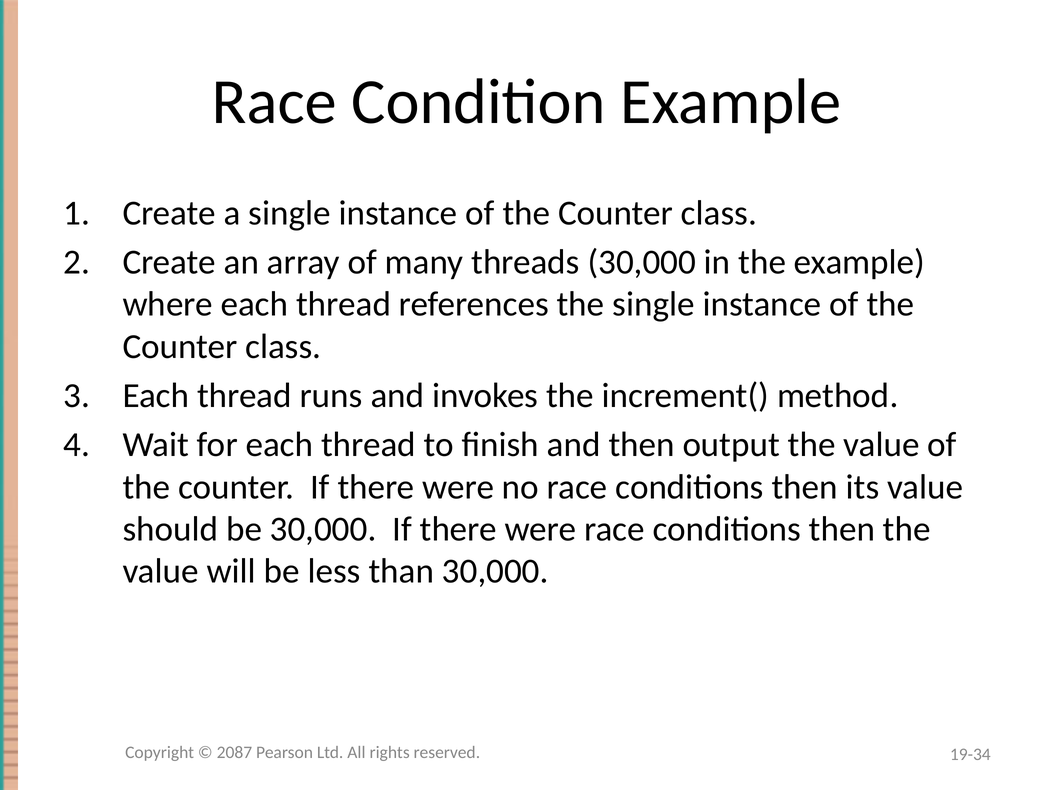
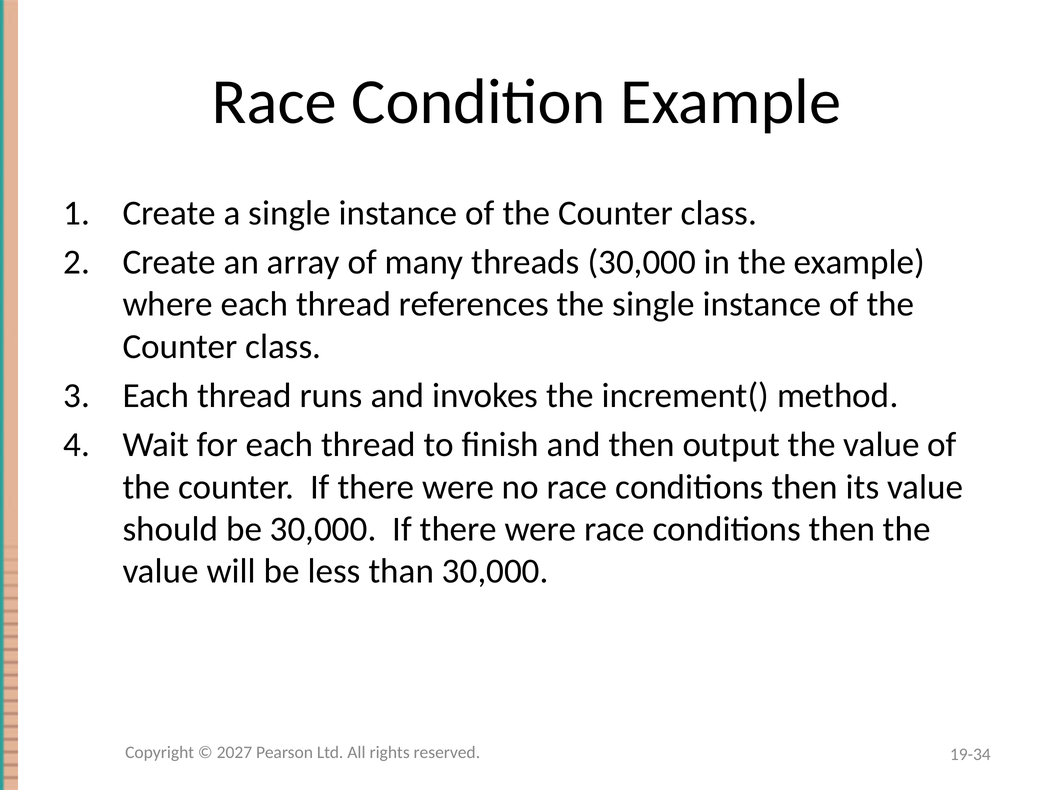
2087: 2087 -> 2027
